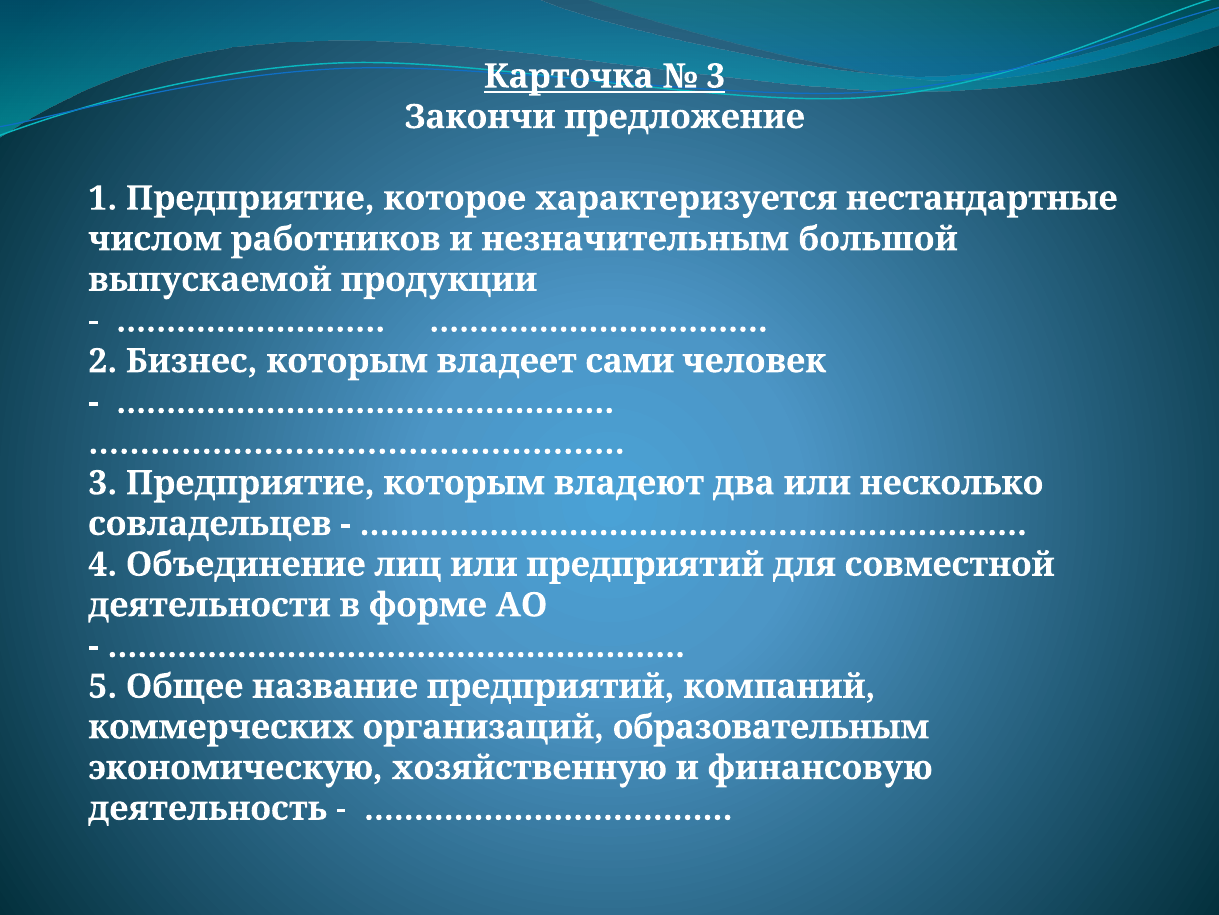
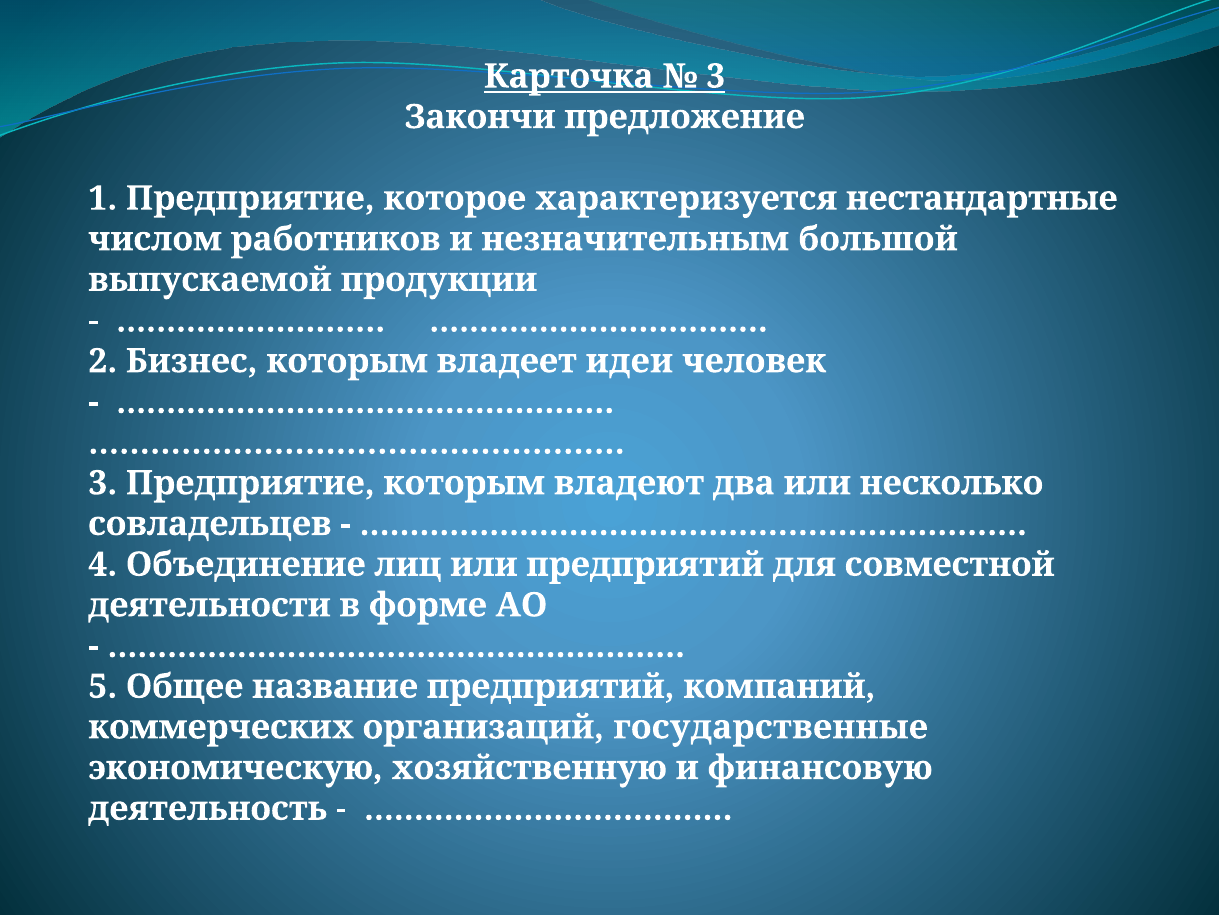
сами: сами -> идеи
образовательным: образовательным -> государственные
